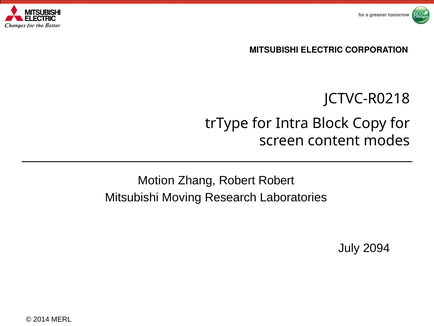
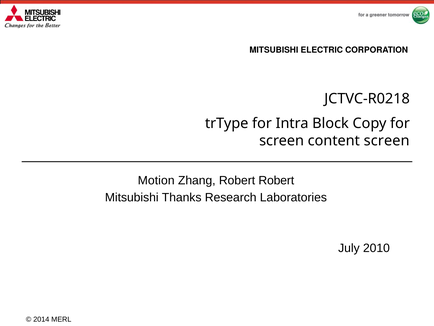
content modes: modes -> screen
Moving: Moving -> Thanks
2094: 2094 -> 2010
